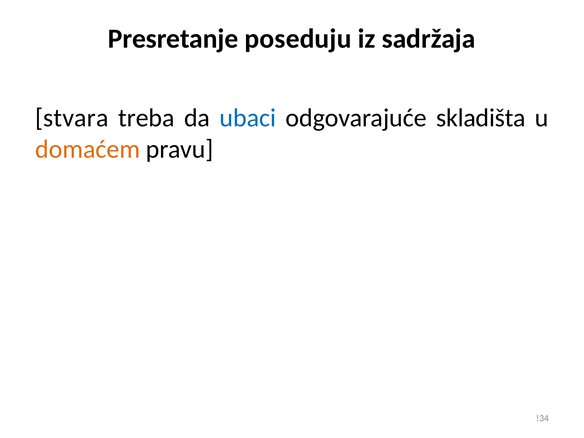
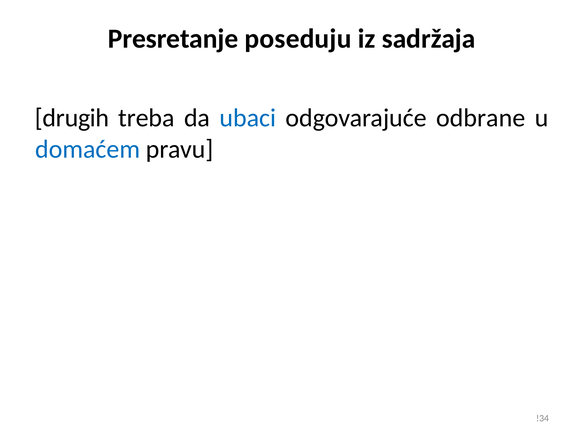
stvara: stvara -> drugih
skladišta: skladišta -> odbrane
domaćem colour: orange -> blue
